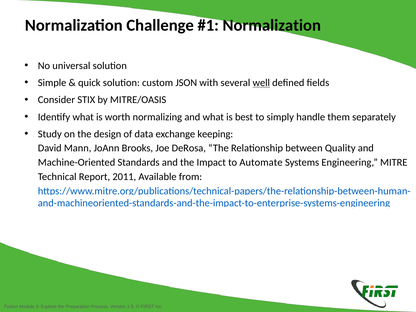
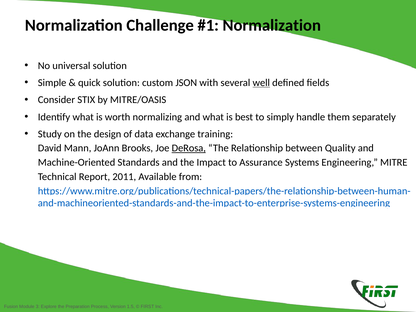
keeping: keeping -> training
DeRosa underline: none -> present
Automate: Automate -> Assurance
